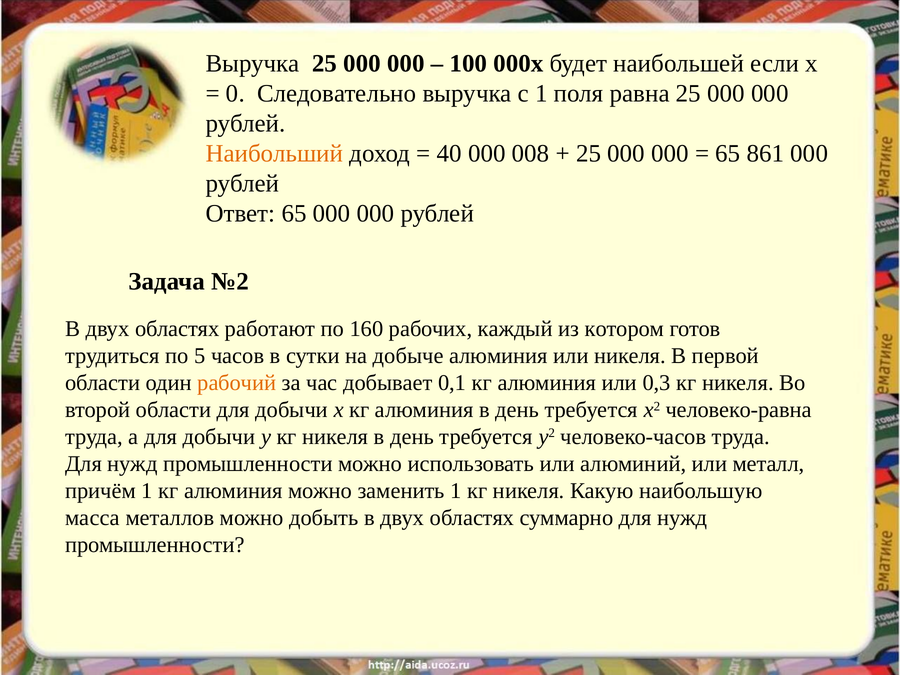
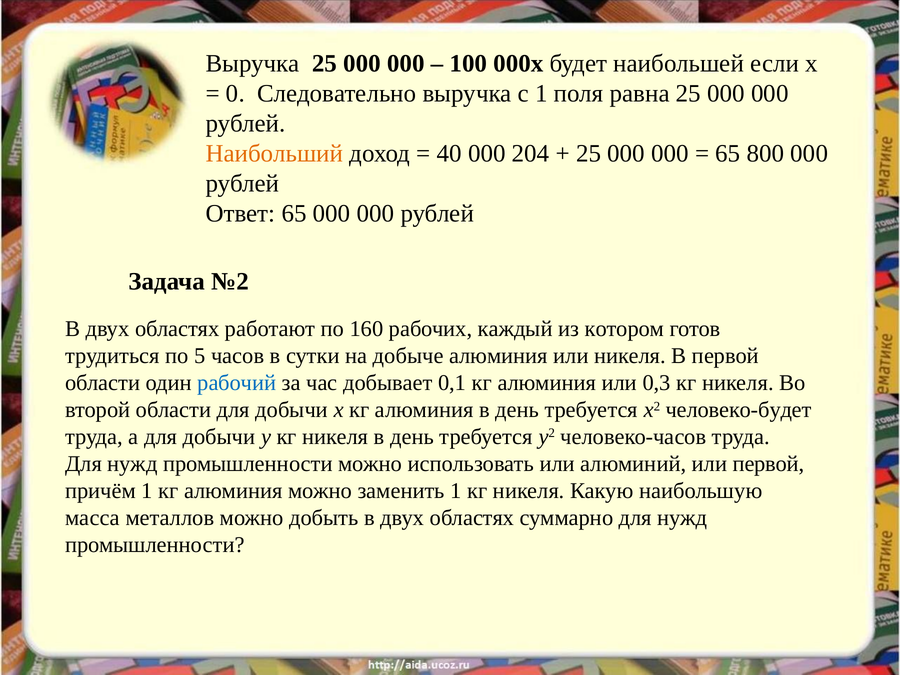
008: 008 -> 204
861: 861 -> 800
рабочий colour: orange -> blue
человеко-равна: человеко-равна -> человеко-будет
или металл: металл -> первой
